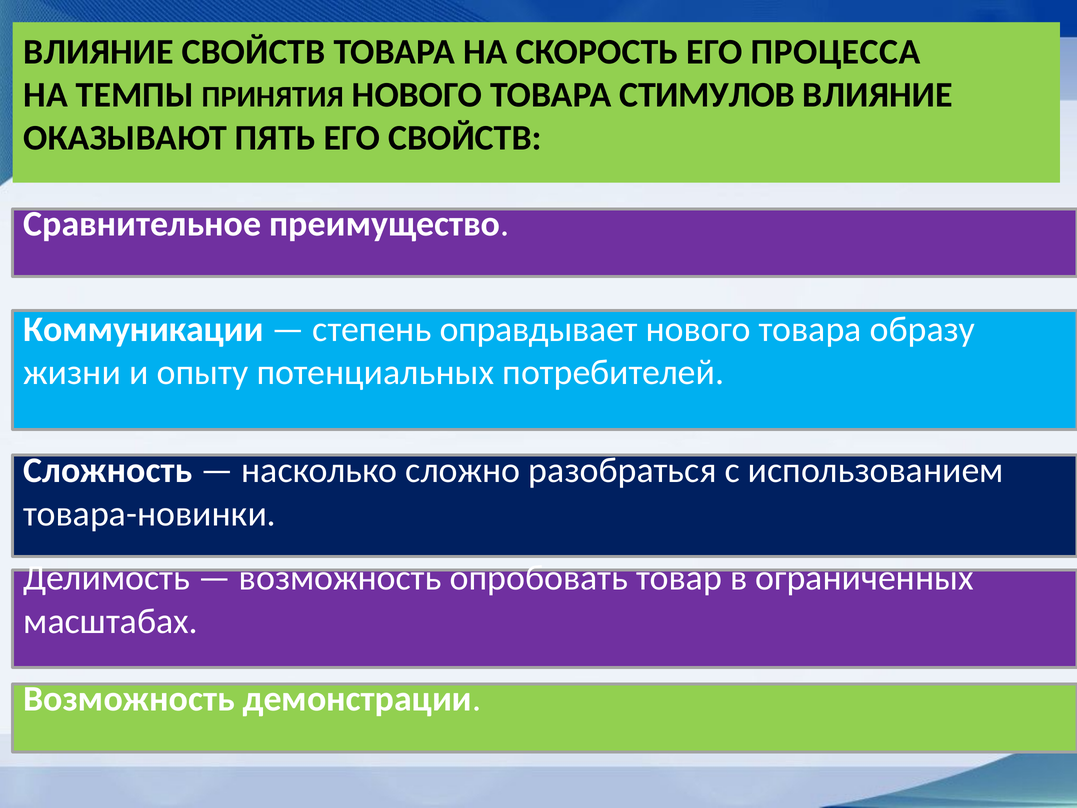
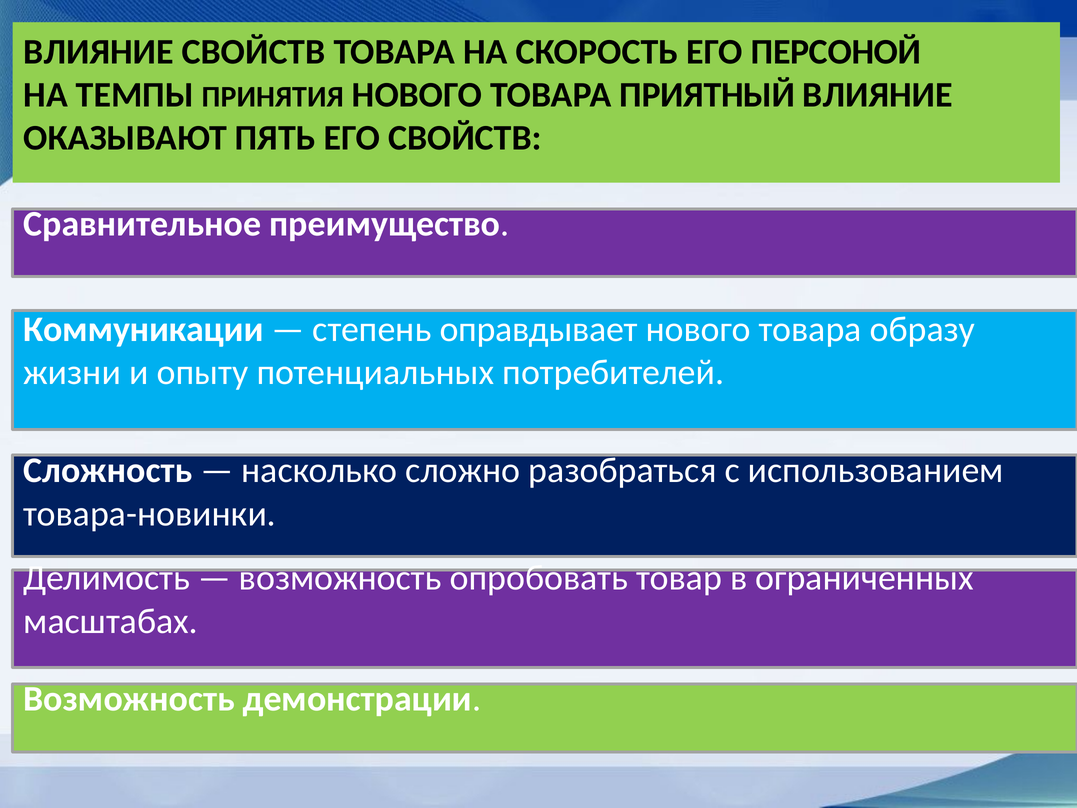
ПРОЦЕССА: ПРОЦЕССА -> ПЕРСОНОЙ
СТИМУЛОВ: СТИМУЛОВ -> ПРИЯТНЫЙ
